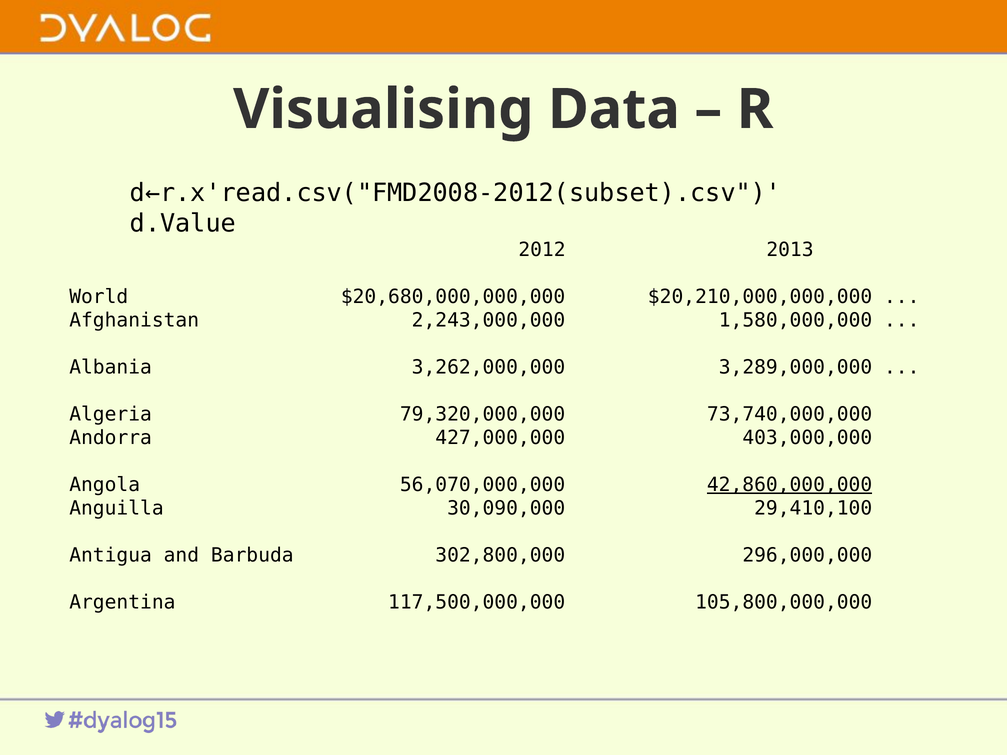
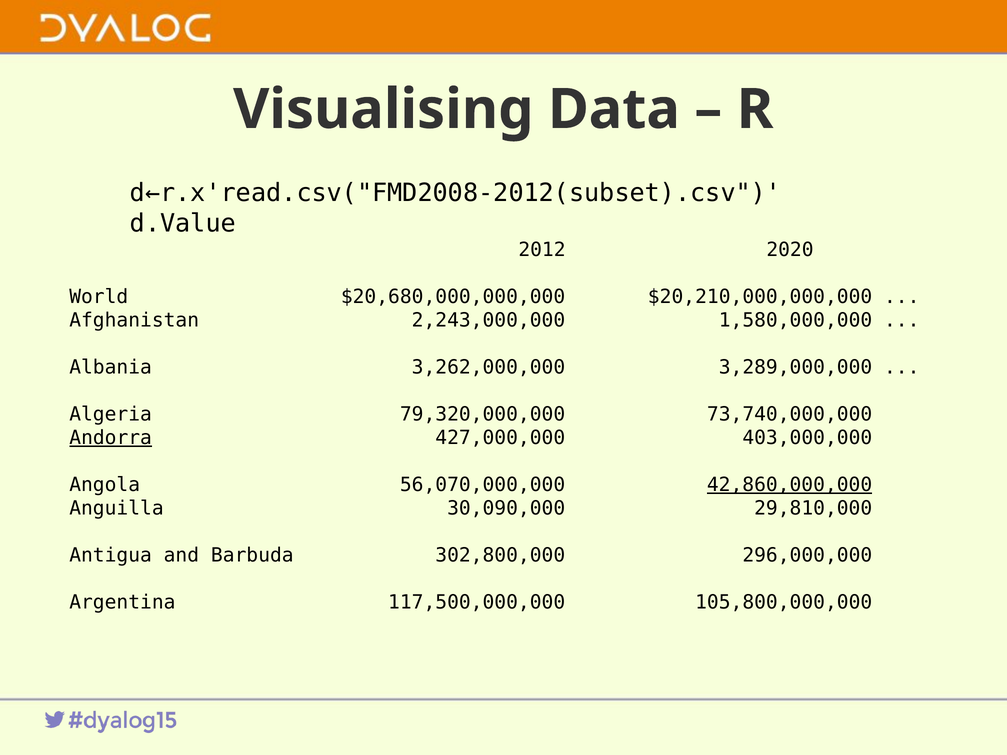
2013: 2013 -> 2020
Andorra underline: none -> present
29,410,100: 29,410,100 -> 29,810,000
